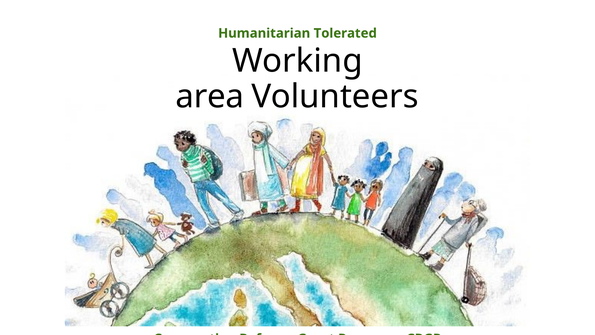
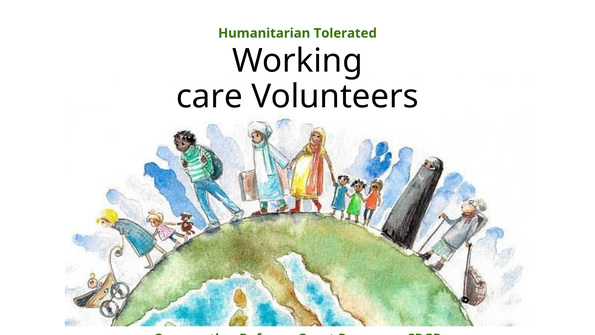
area: area -> care
